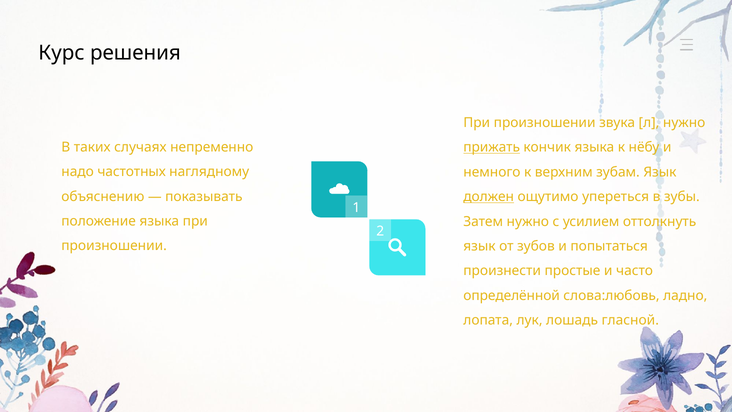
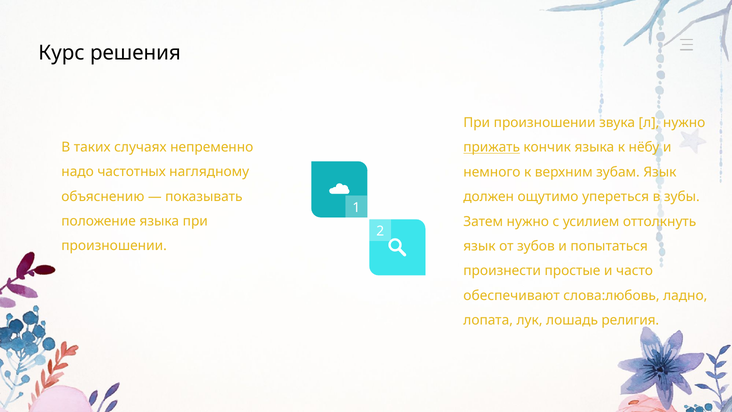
должен underline: present -> none
определённой: определённой -> обеспечивают
гласной: гласной -> религия
